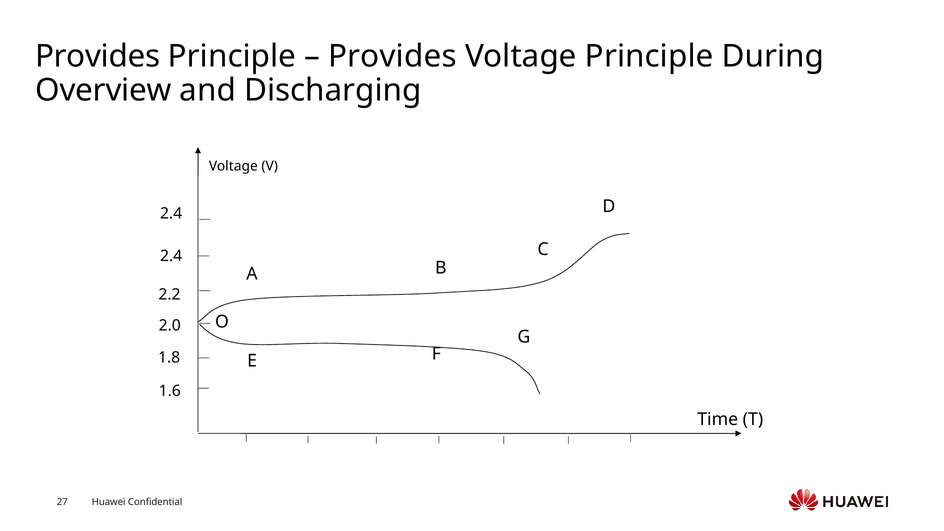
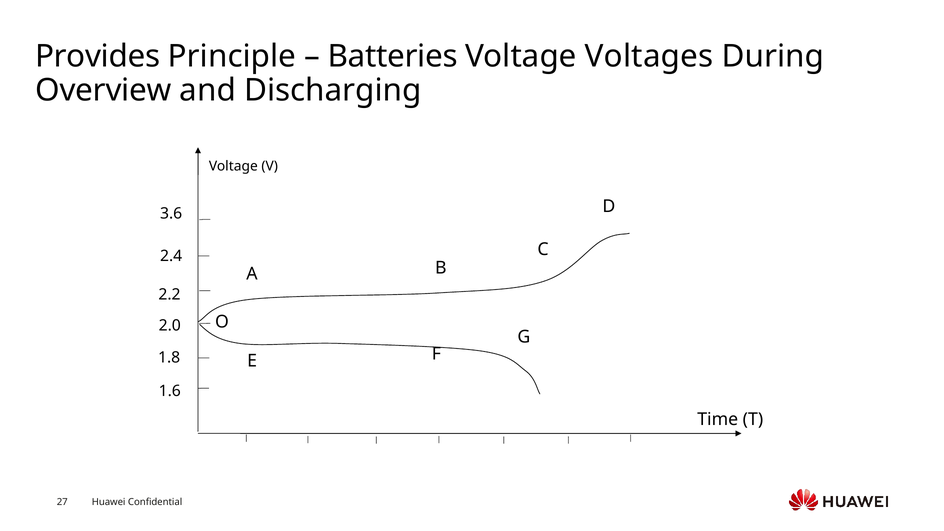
Provides at (392, 56): Provides -> Batteries
Voltage Principle: Principle -> Voltages
2.4 at (171, 213): 2.4 -> 3.6
